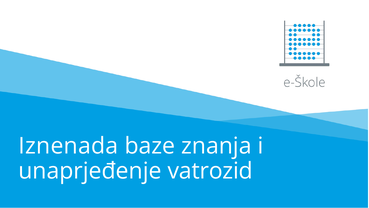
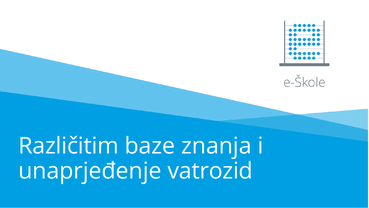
Iznenada: Iznenada -> Različitim
